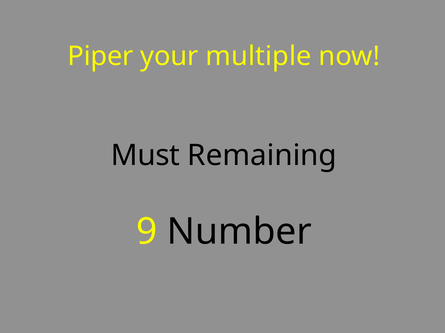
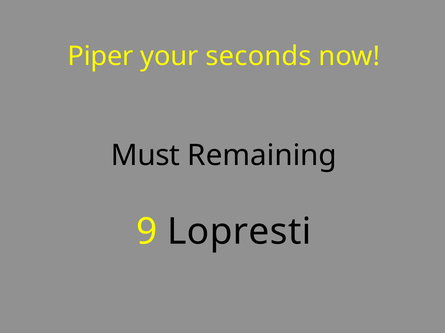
multiple: multiple -> seconds
Number: Number -> Lopresti
